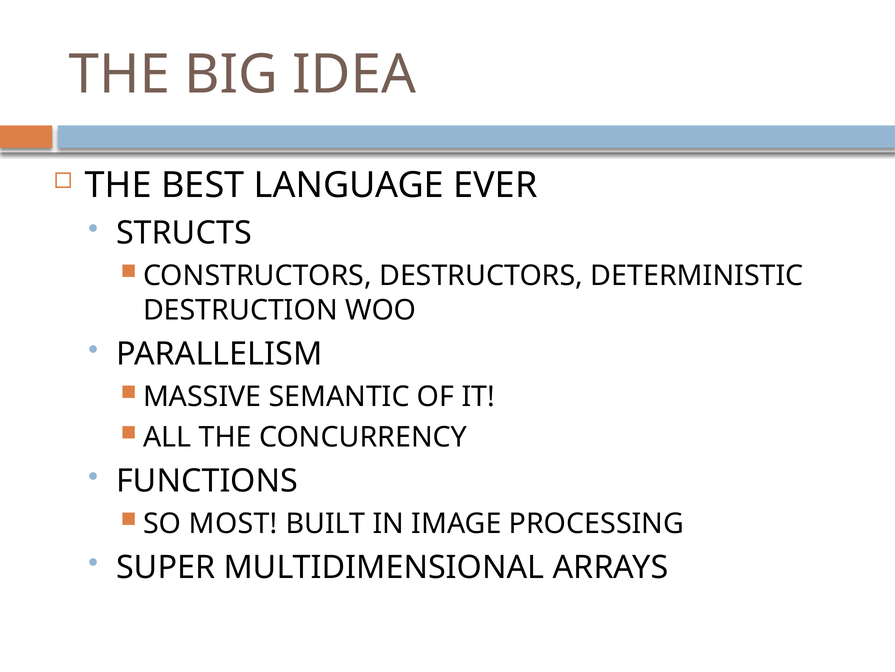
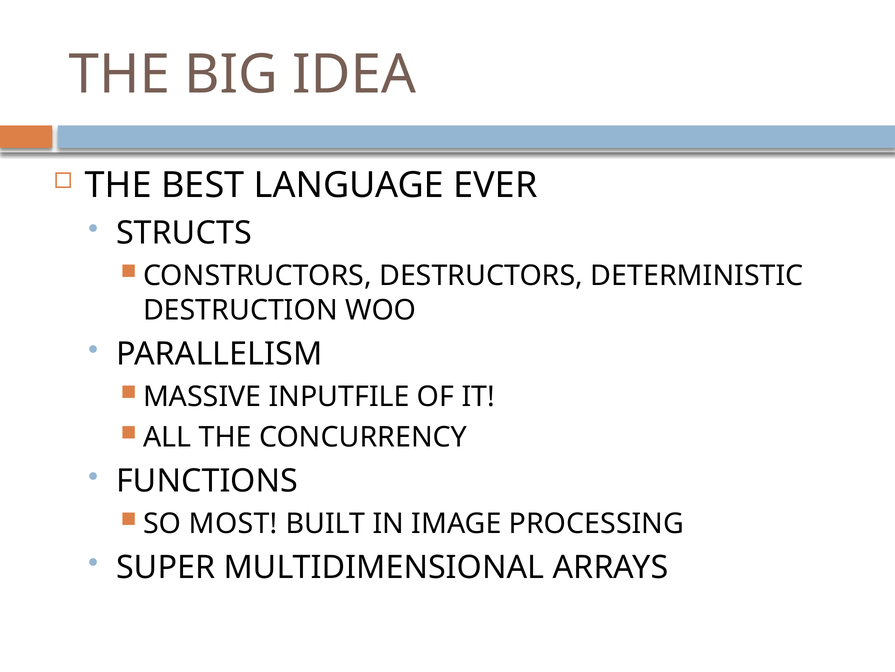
SEMANTIC: SEMANTIC -> INPUTFILE
